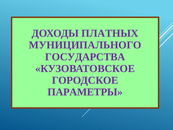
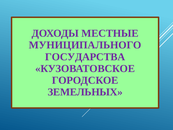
ПЛАТНЫХ: ПЛАТНЫХ -> МЕСТНЫЕ
ПАРАМЕТРЫ: ПАРАМЕТРЫ -> ЗЕМЕЛЬНЫХ
